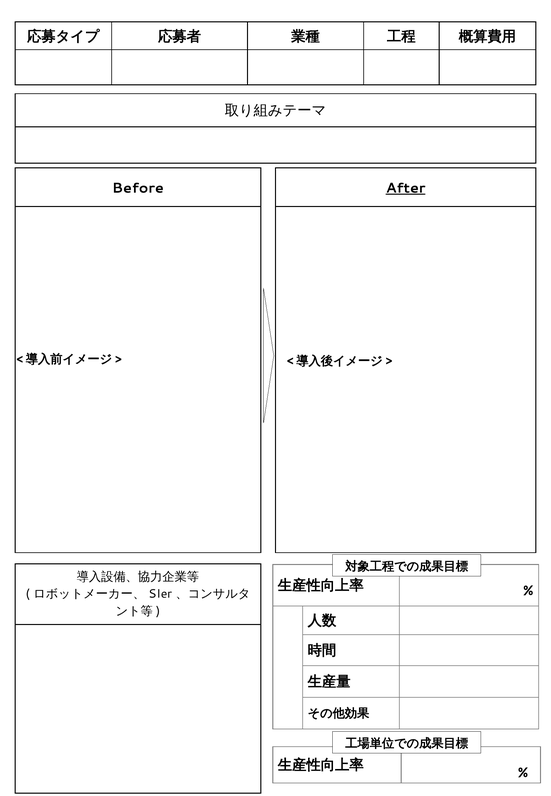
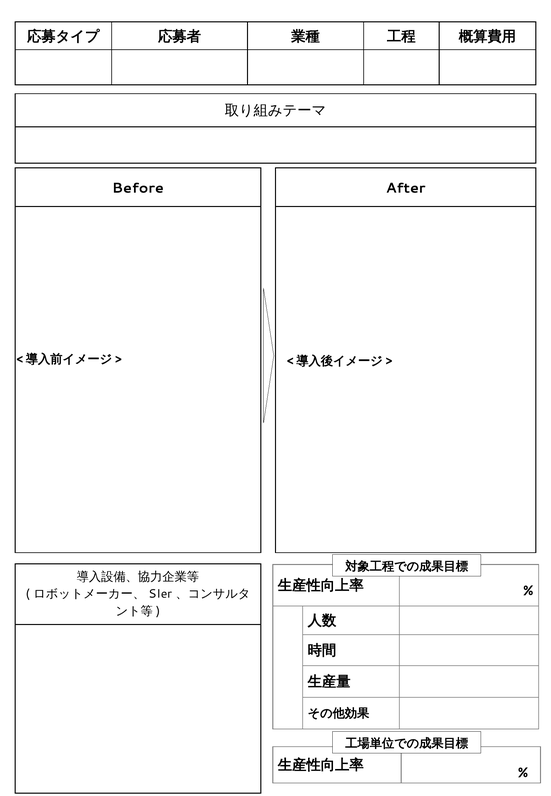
After underline: present -> none
